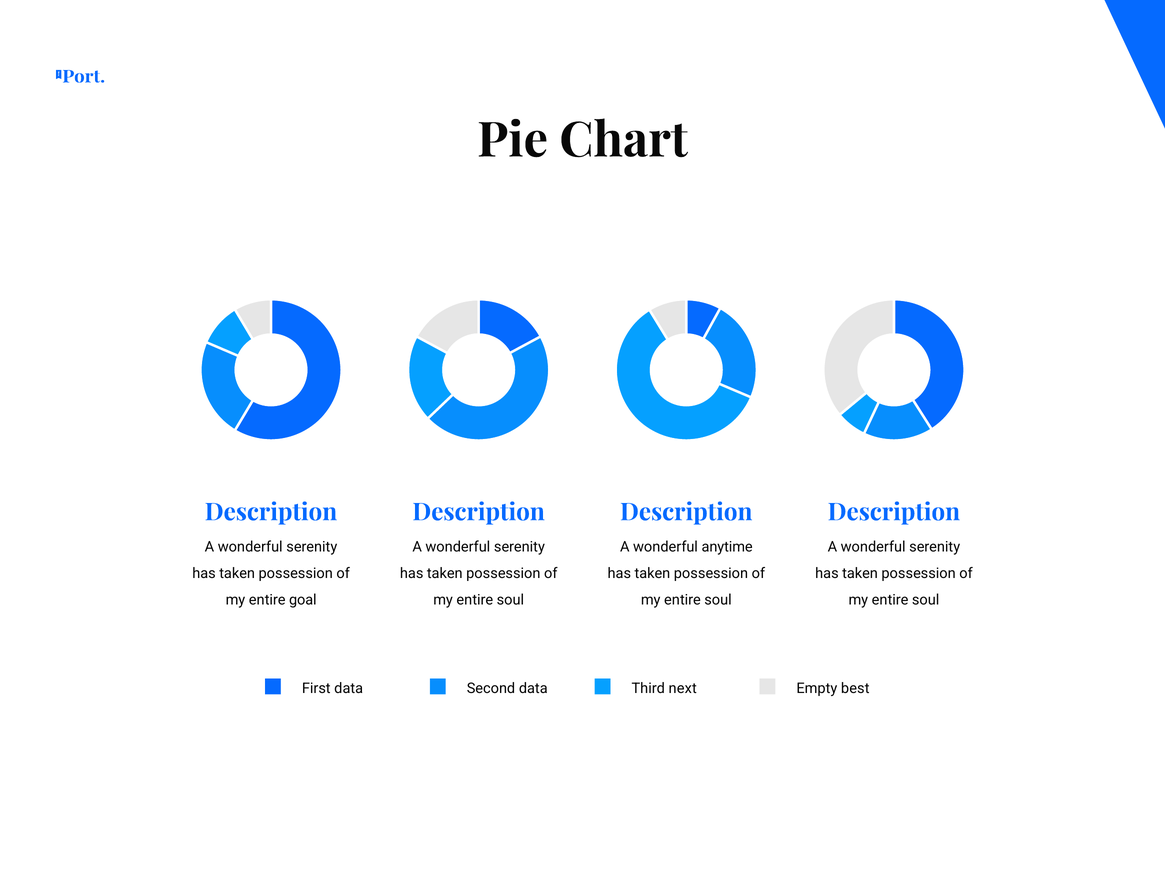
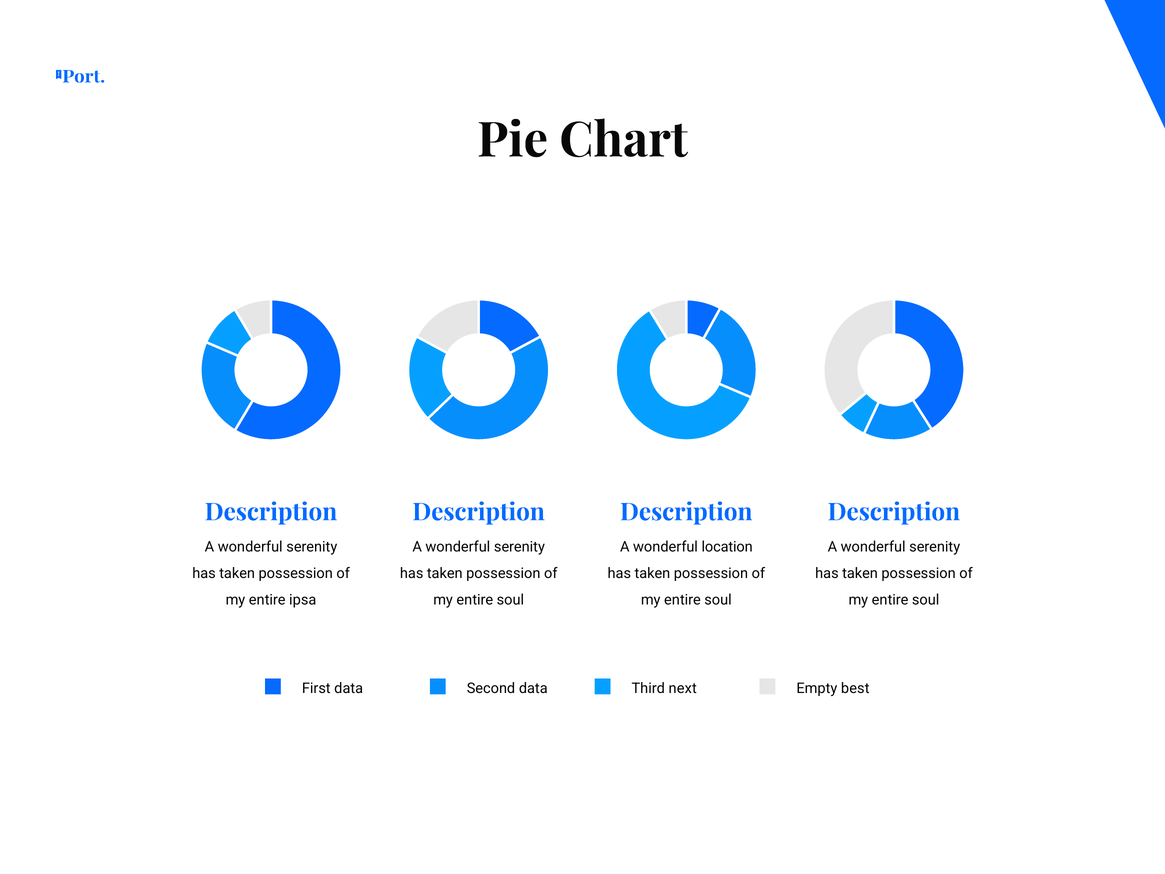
anytime: anytime -> location
goal: goal -> ipsa
